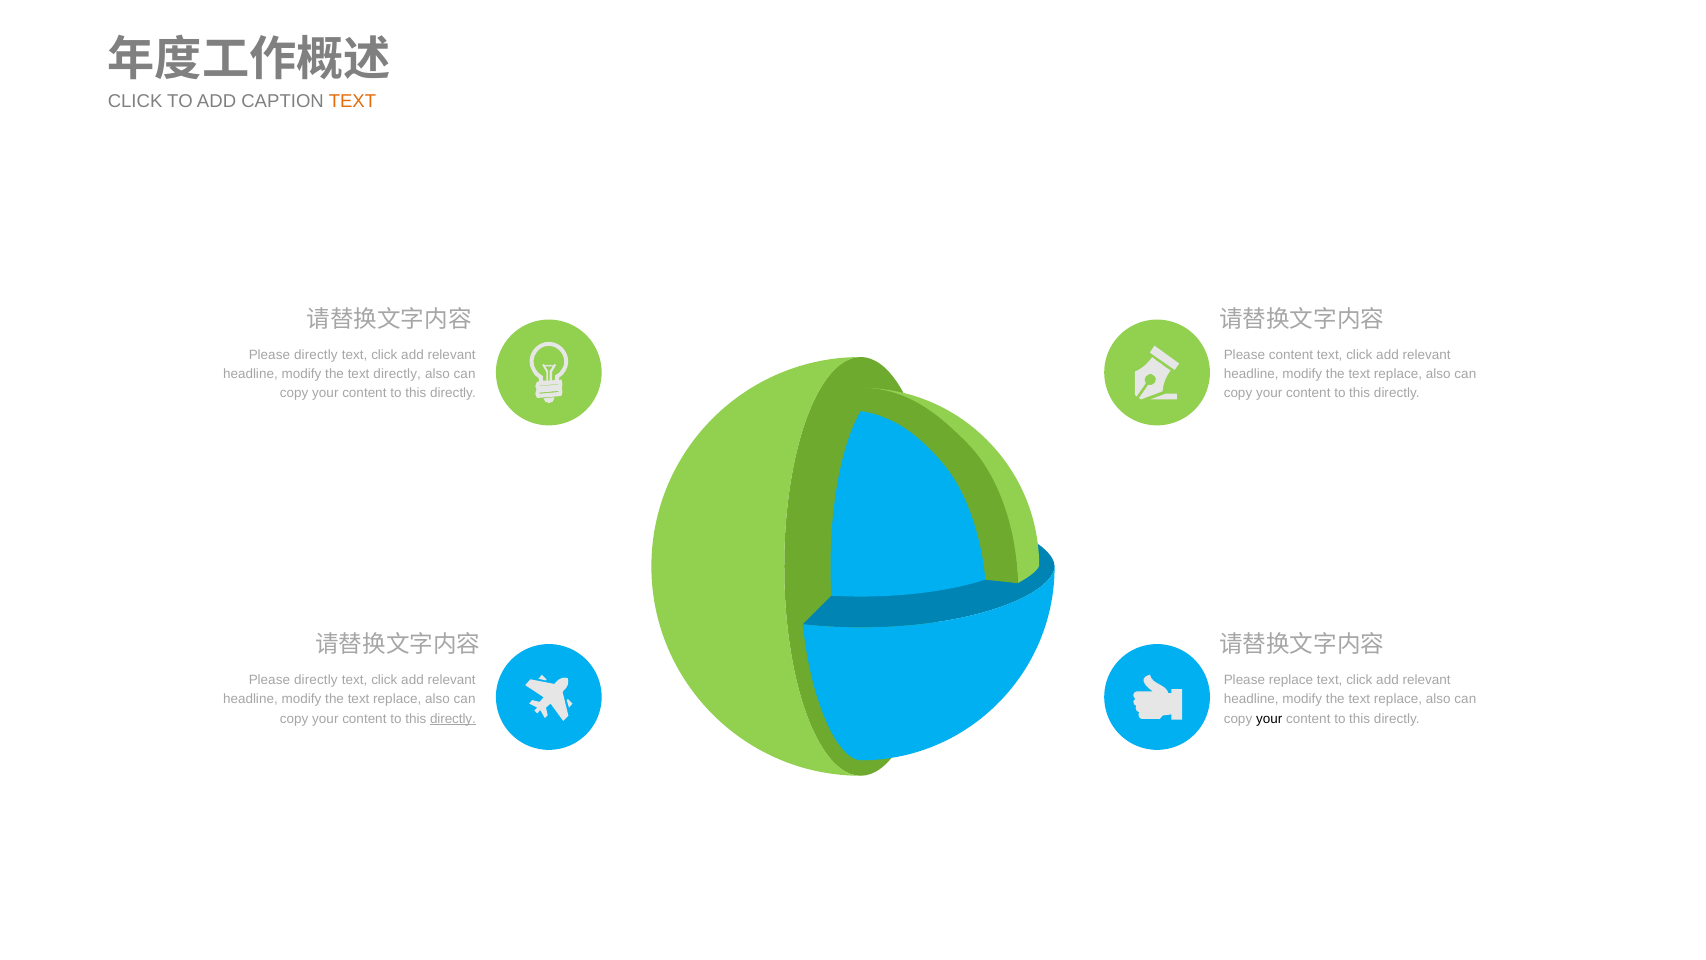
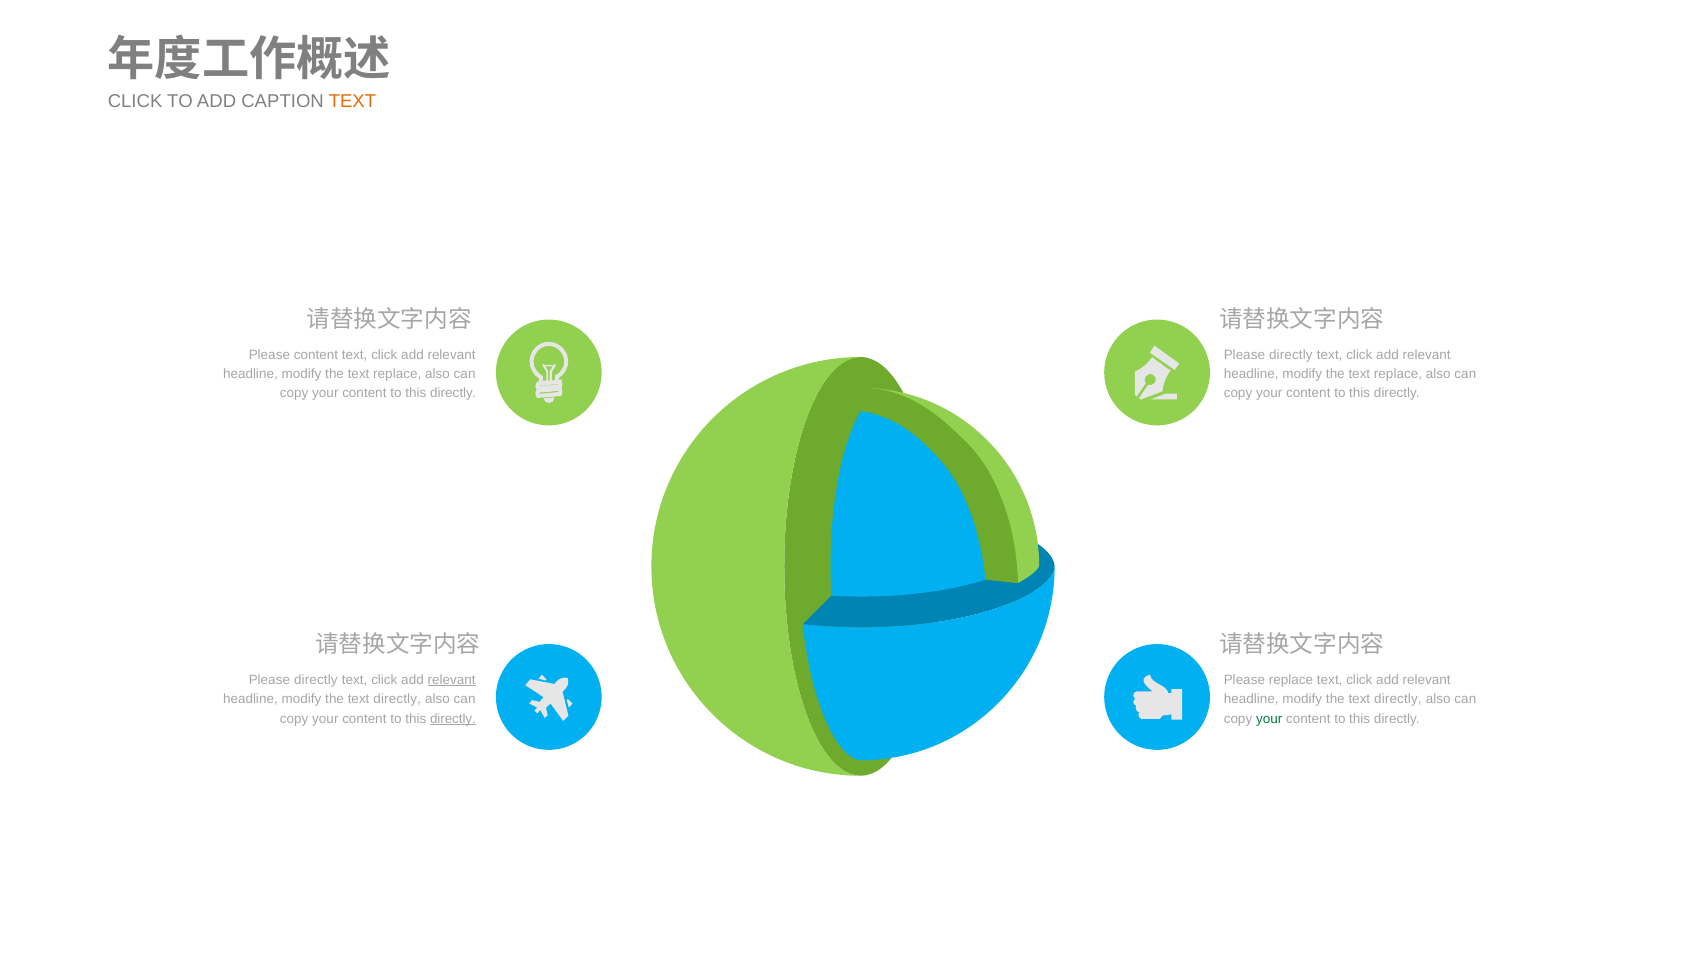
directly at (316, 355): directly -> content
content at (1291, 355): content -> directly
directly at (397, 374): directly -> replace
relevant at (452, 680) underline: none -> present
replace at (397, 699): replace -> directly
replace at (1398, 699): replace -> directly
your at (1269, 718) colour: black -> green
